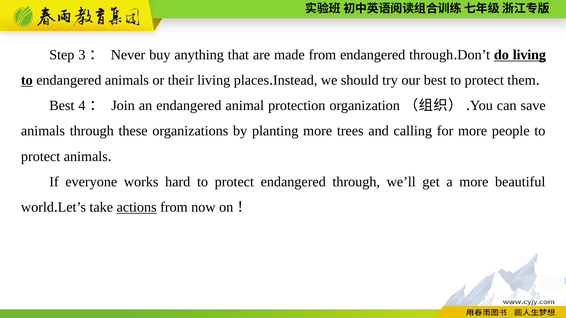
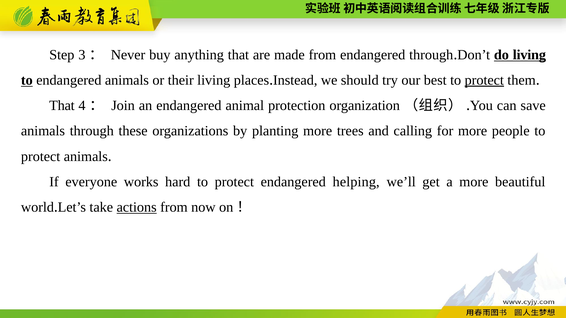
protect at (484, 80) underline: none -> present
Best at (62, 106): Best -> That
protect endangered through: through -> helping
